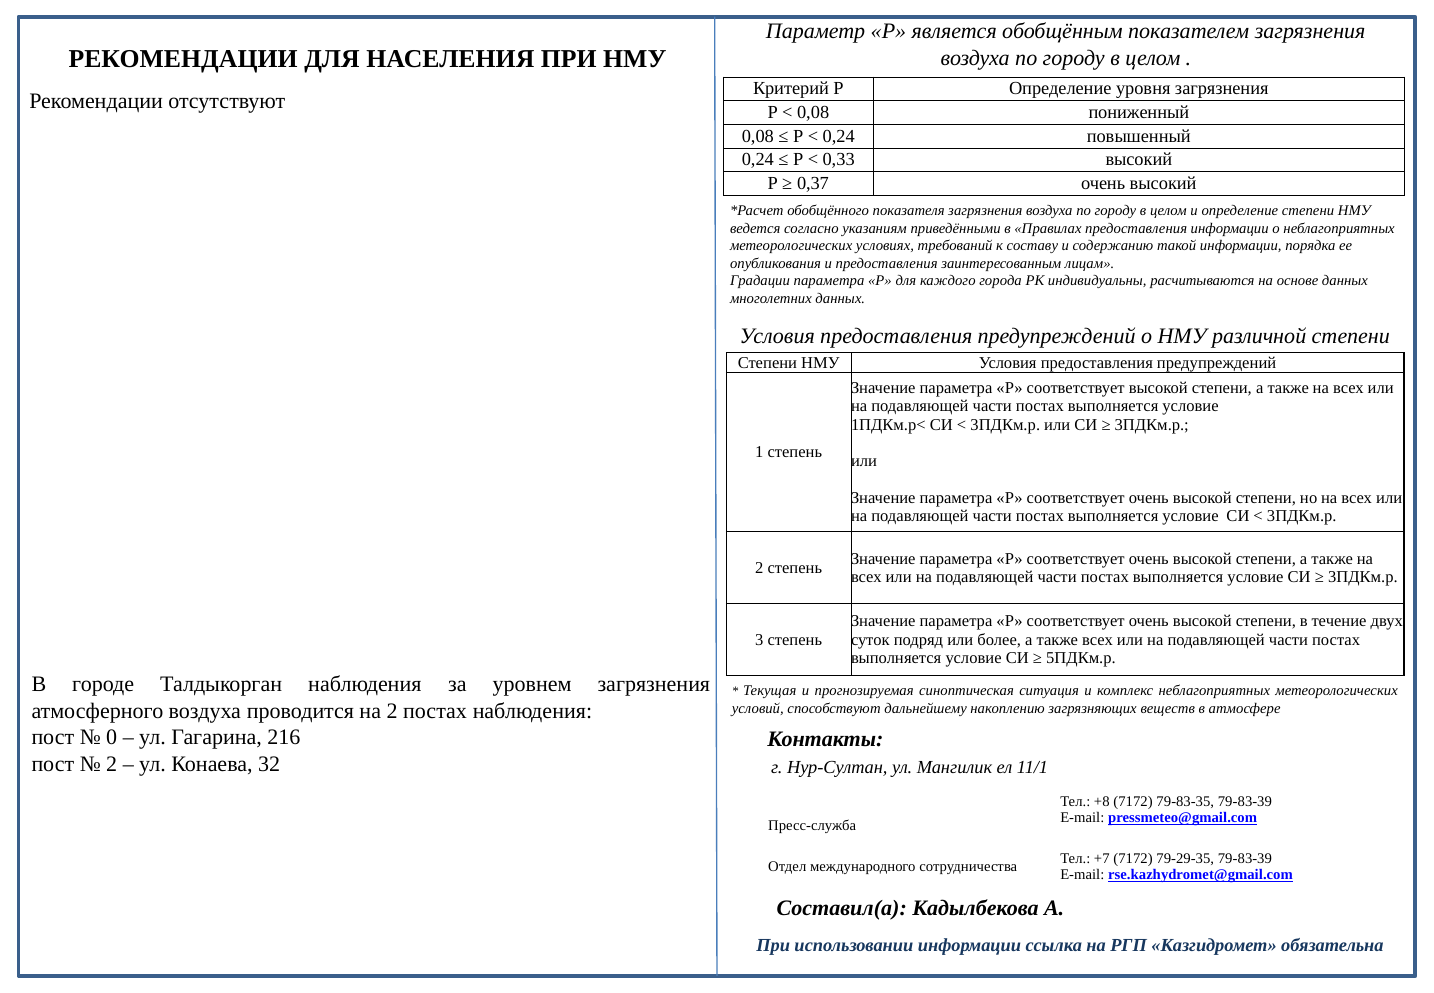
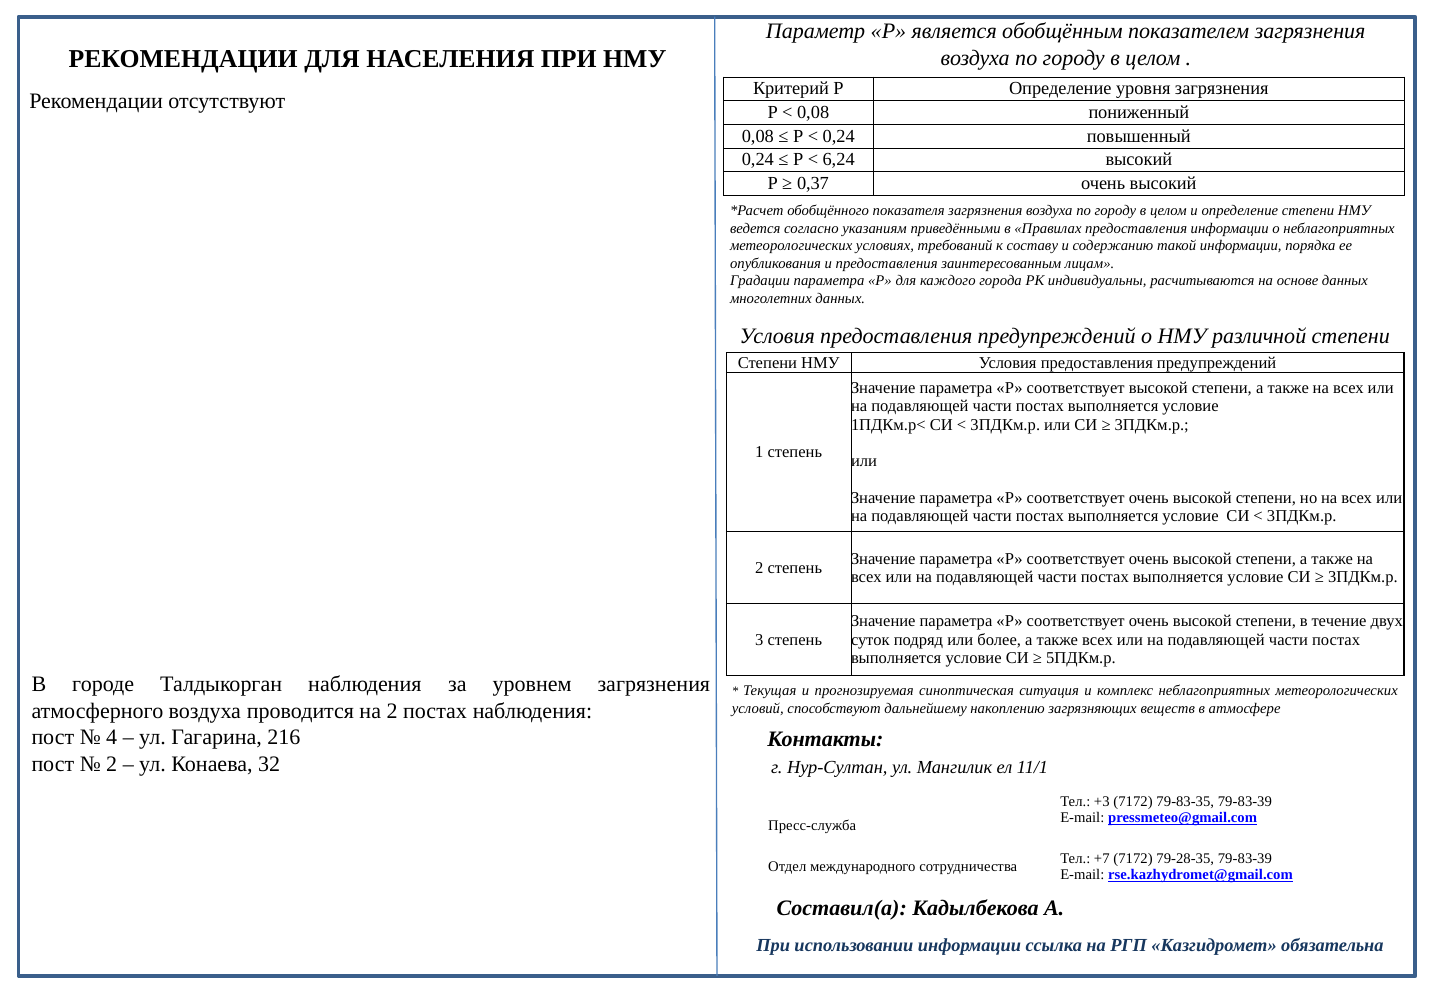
0,33: 0,33 -> 6,24
0: 0 -> 4
+8: +8 -> +3
79-29-35: 79-29-35 -> 79-28-35
